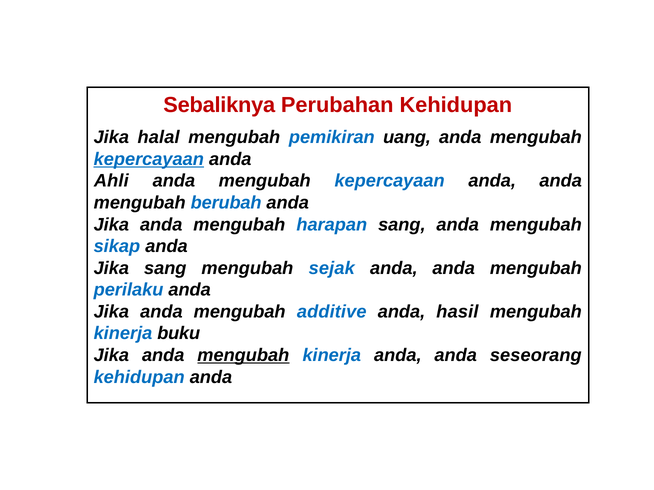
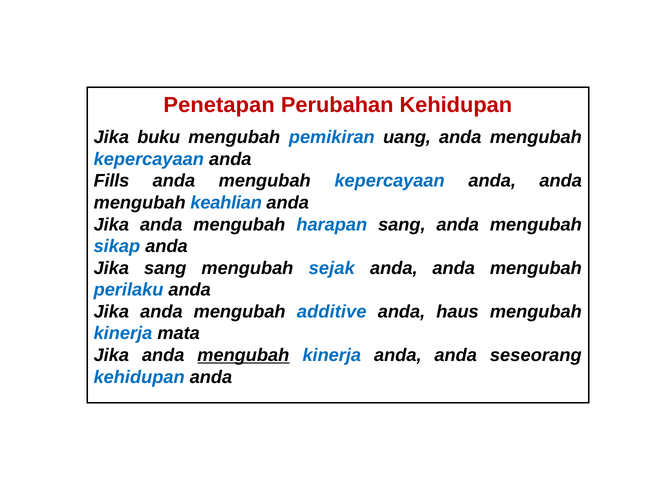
Sebaliknya: Sebaliknya -> Penetapan
halal: halal -> buku
kepercayaan at (149, 159) underline: present -> none
Ahli: Ahli -> Fills
berubah: berubah -> keahlian
hasil: hasil -> haus
buku: buku -> mata
